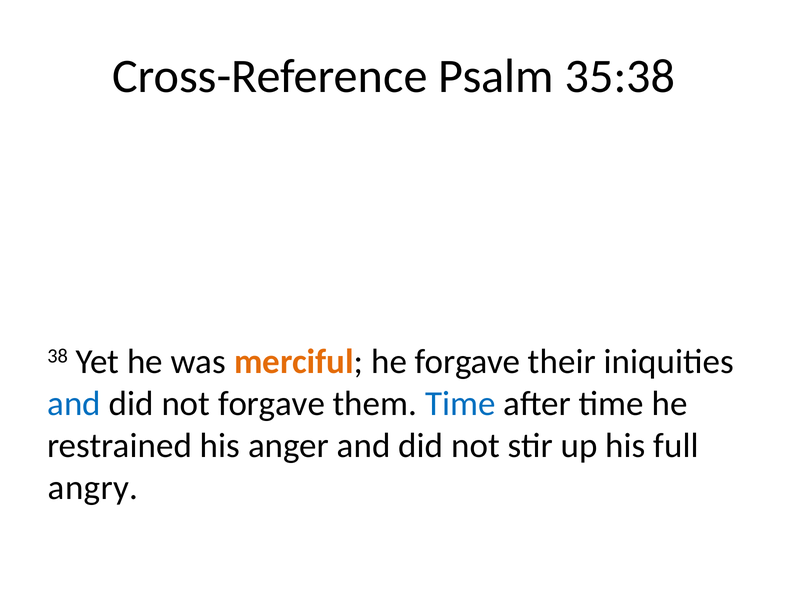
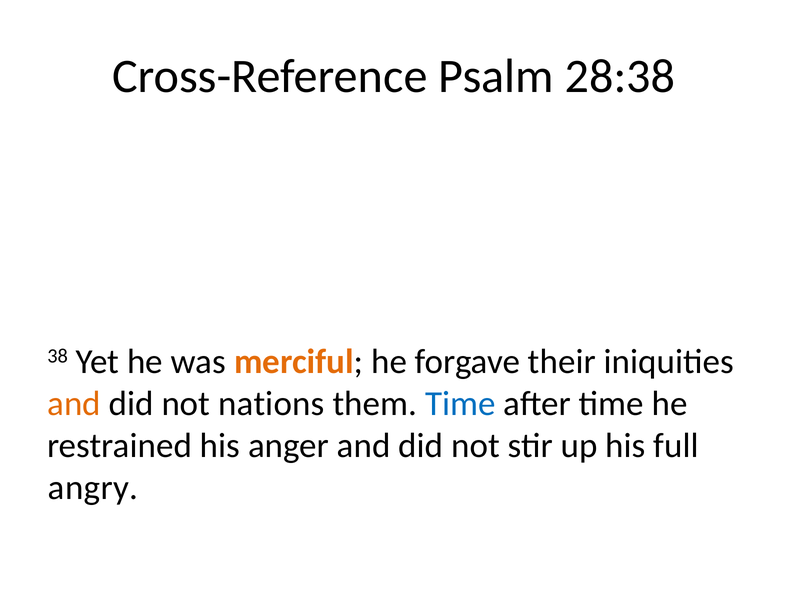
35:38: 35:38 -> 28:38
and at (74, 404) colour: blue -> orange
not forgave: forgave -> nations
